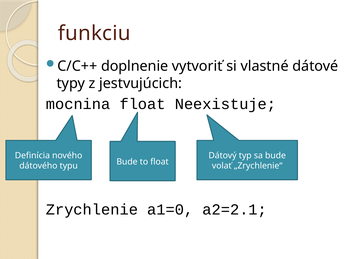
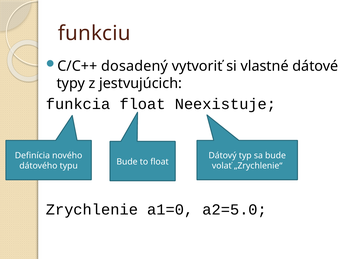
doplnenie: doplnenie -> dosadený
mocnina: mocnina -> funkcia
a2=2.1: a2=2.1 -> a2=5.0
